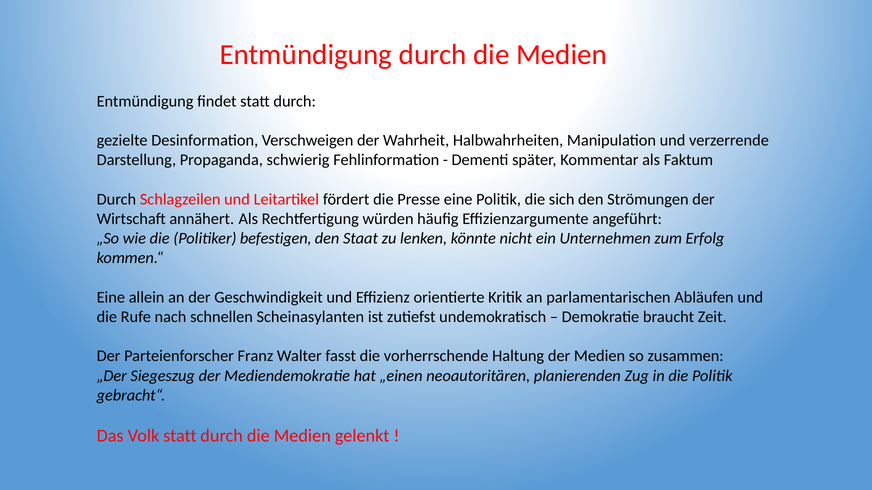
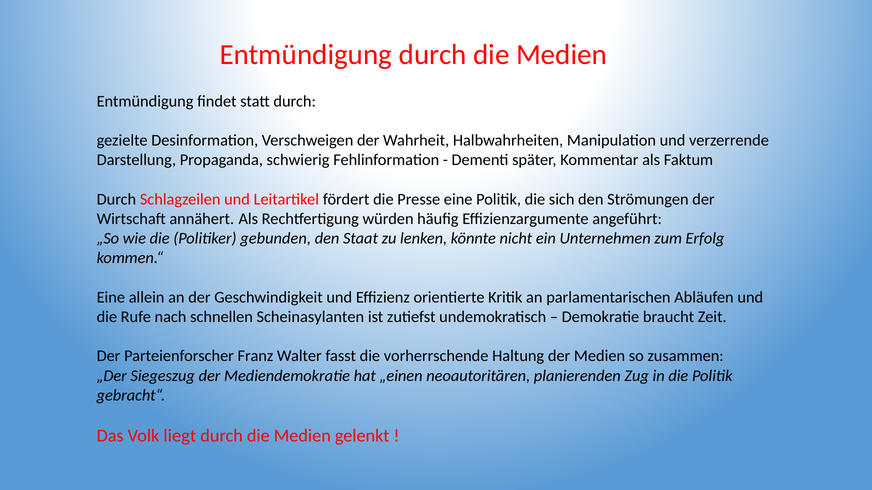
befestigen: befestigen -> gebunden
Volk statt: statt -> liegt
